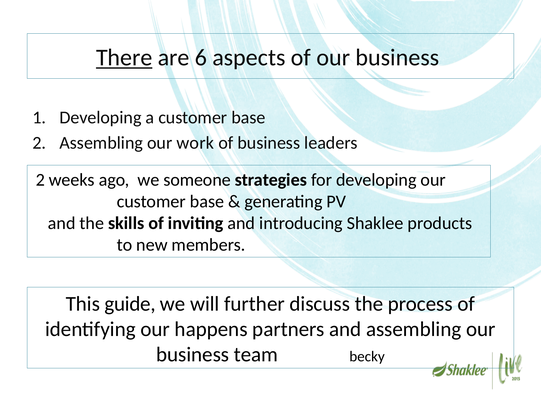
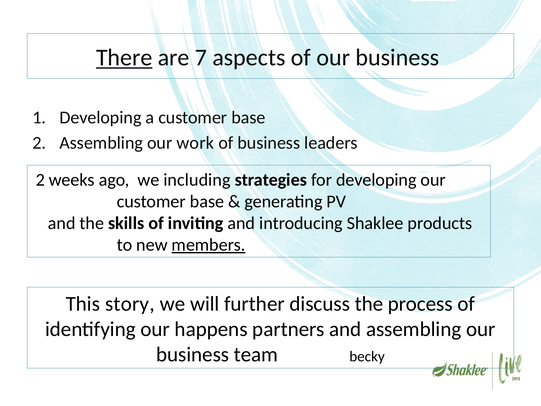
6: 6 -> 7
someone: someone -> including
members underline: none -> present
guide: guide -> story
